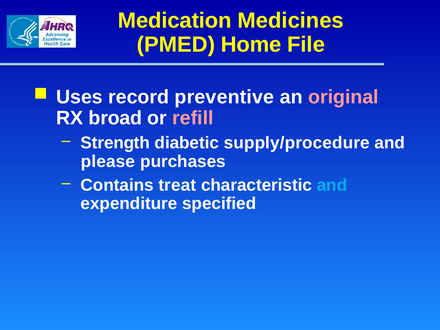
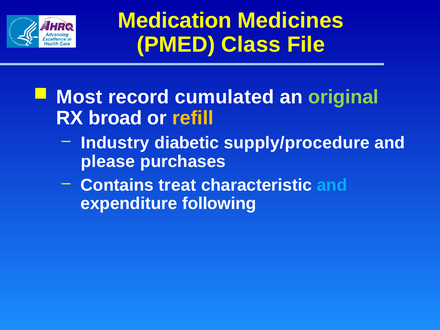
Home: Home -> Class
Uses: Uses -> Most
preventive: preventive -> cumulated
original colour: pink -> light green
refill colour: pink -> yellow
Strength: Strength -> Industry
specified: specified -> following
